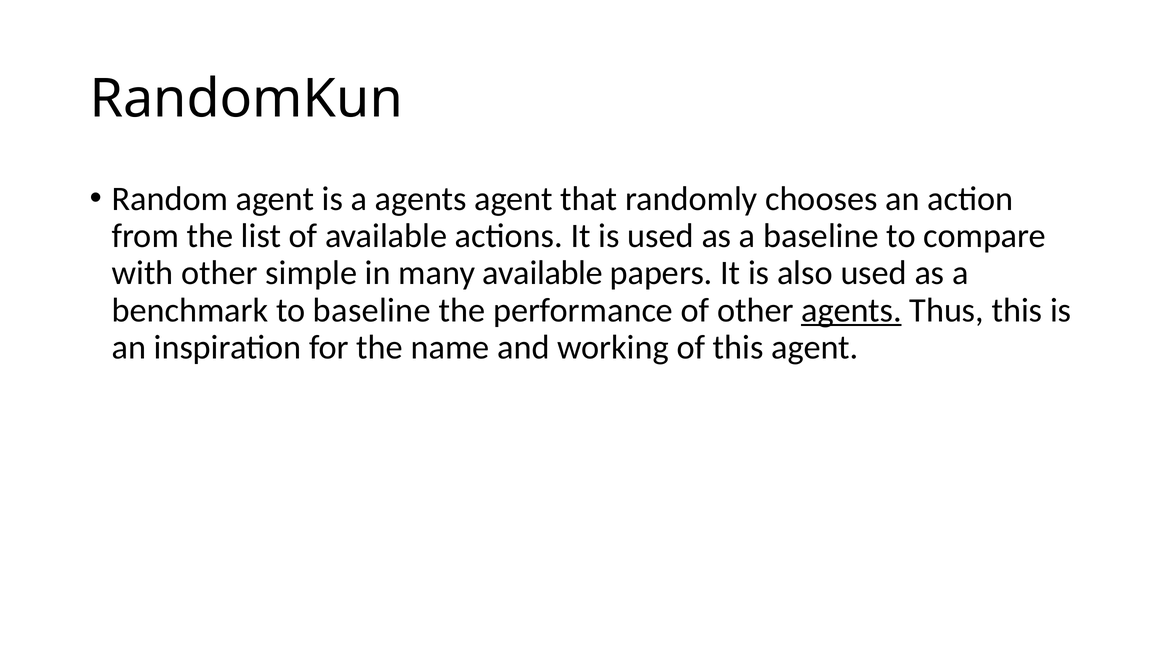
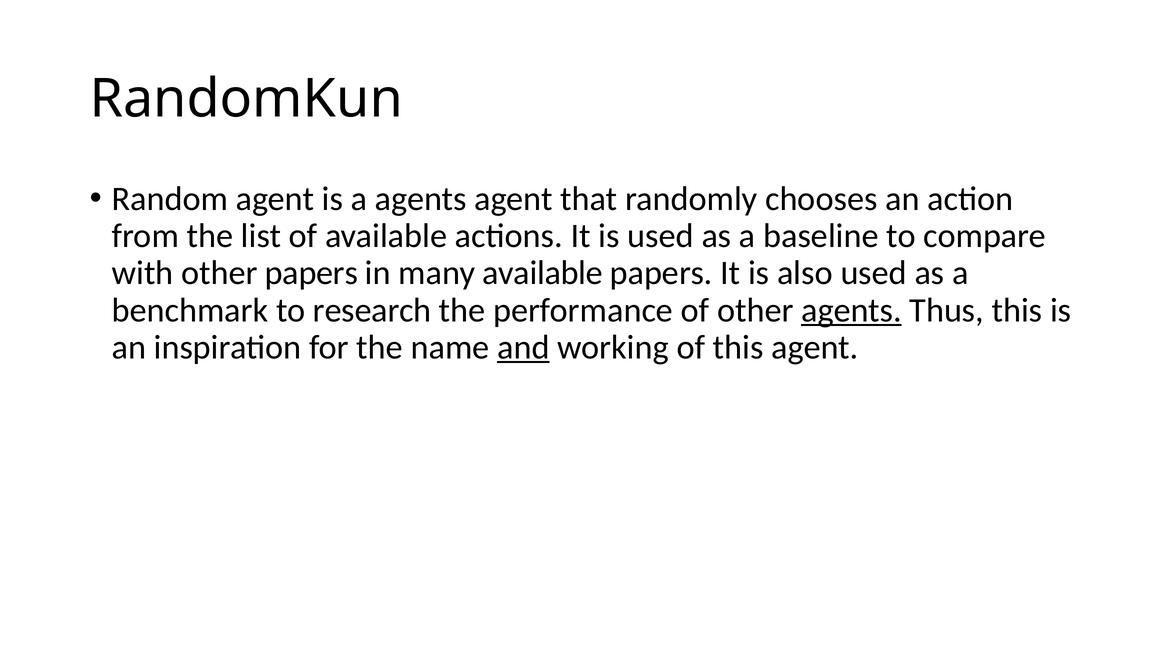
other simple: simple -> papers
to baseline: baseline -> research
and underline: none -> present
